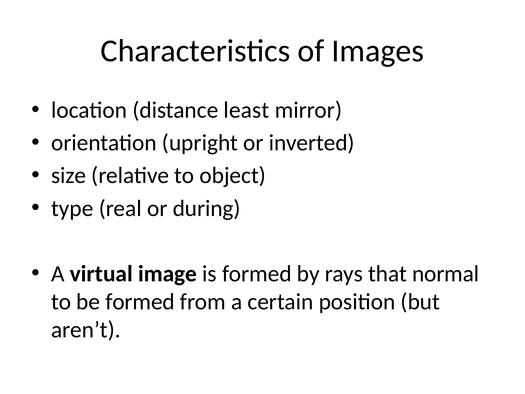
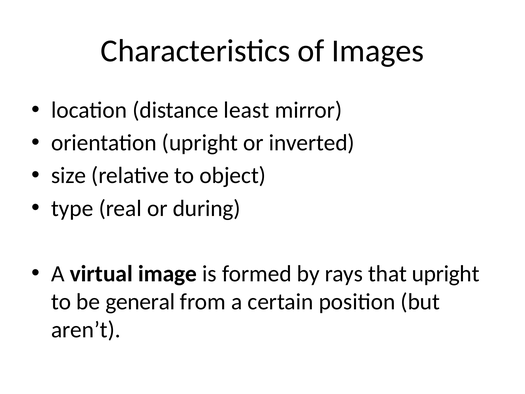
that normal: normal -> upright
be formed: formed -> general
